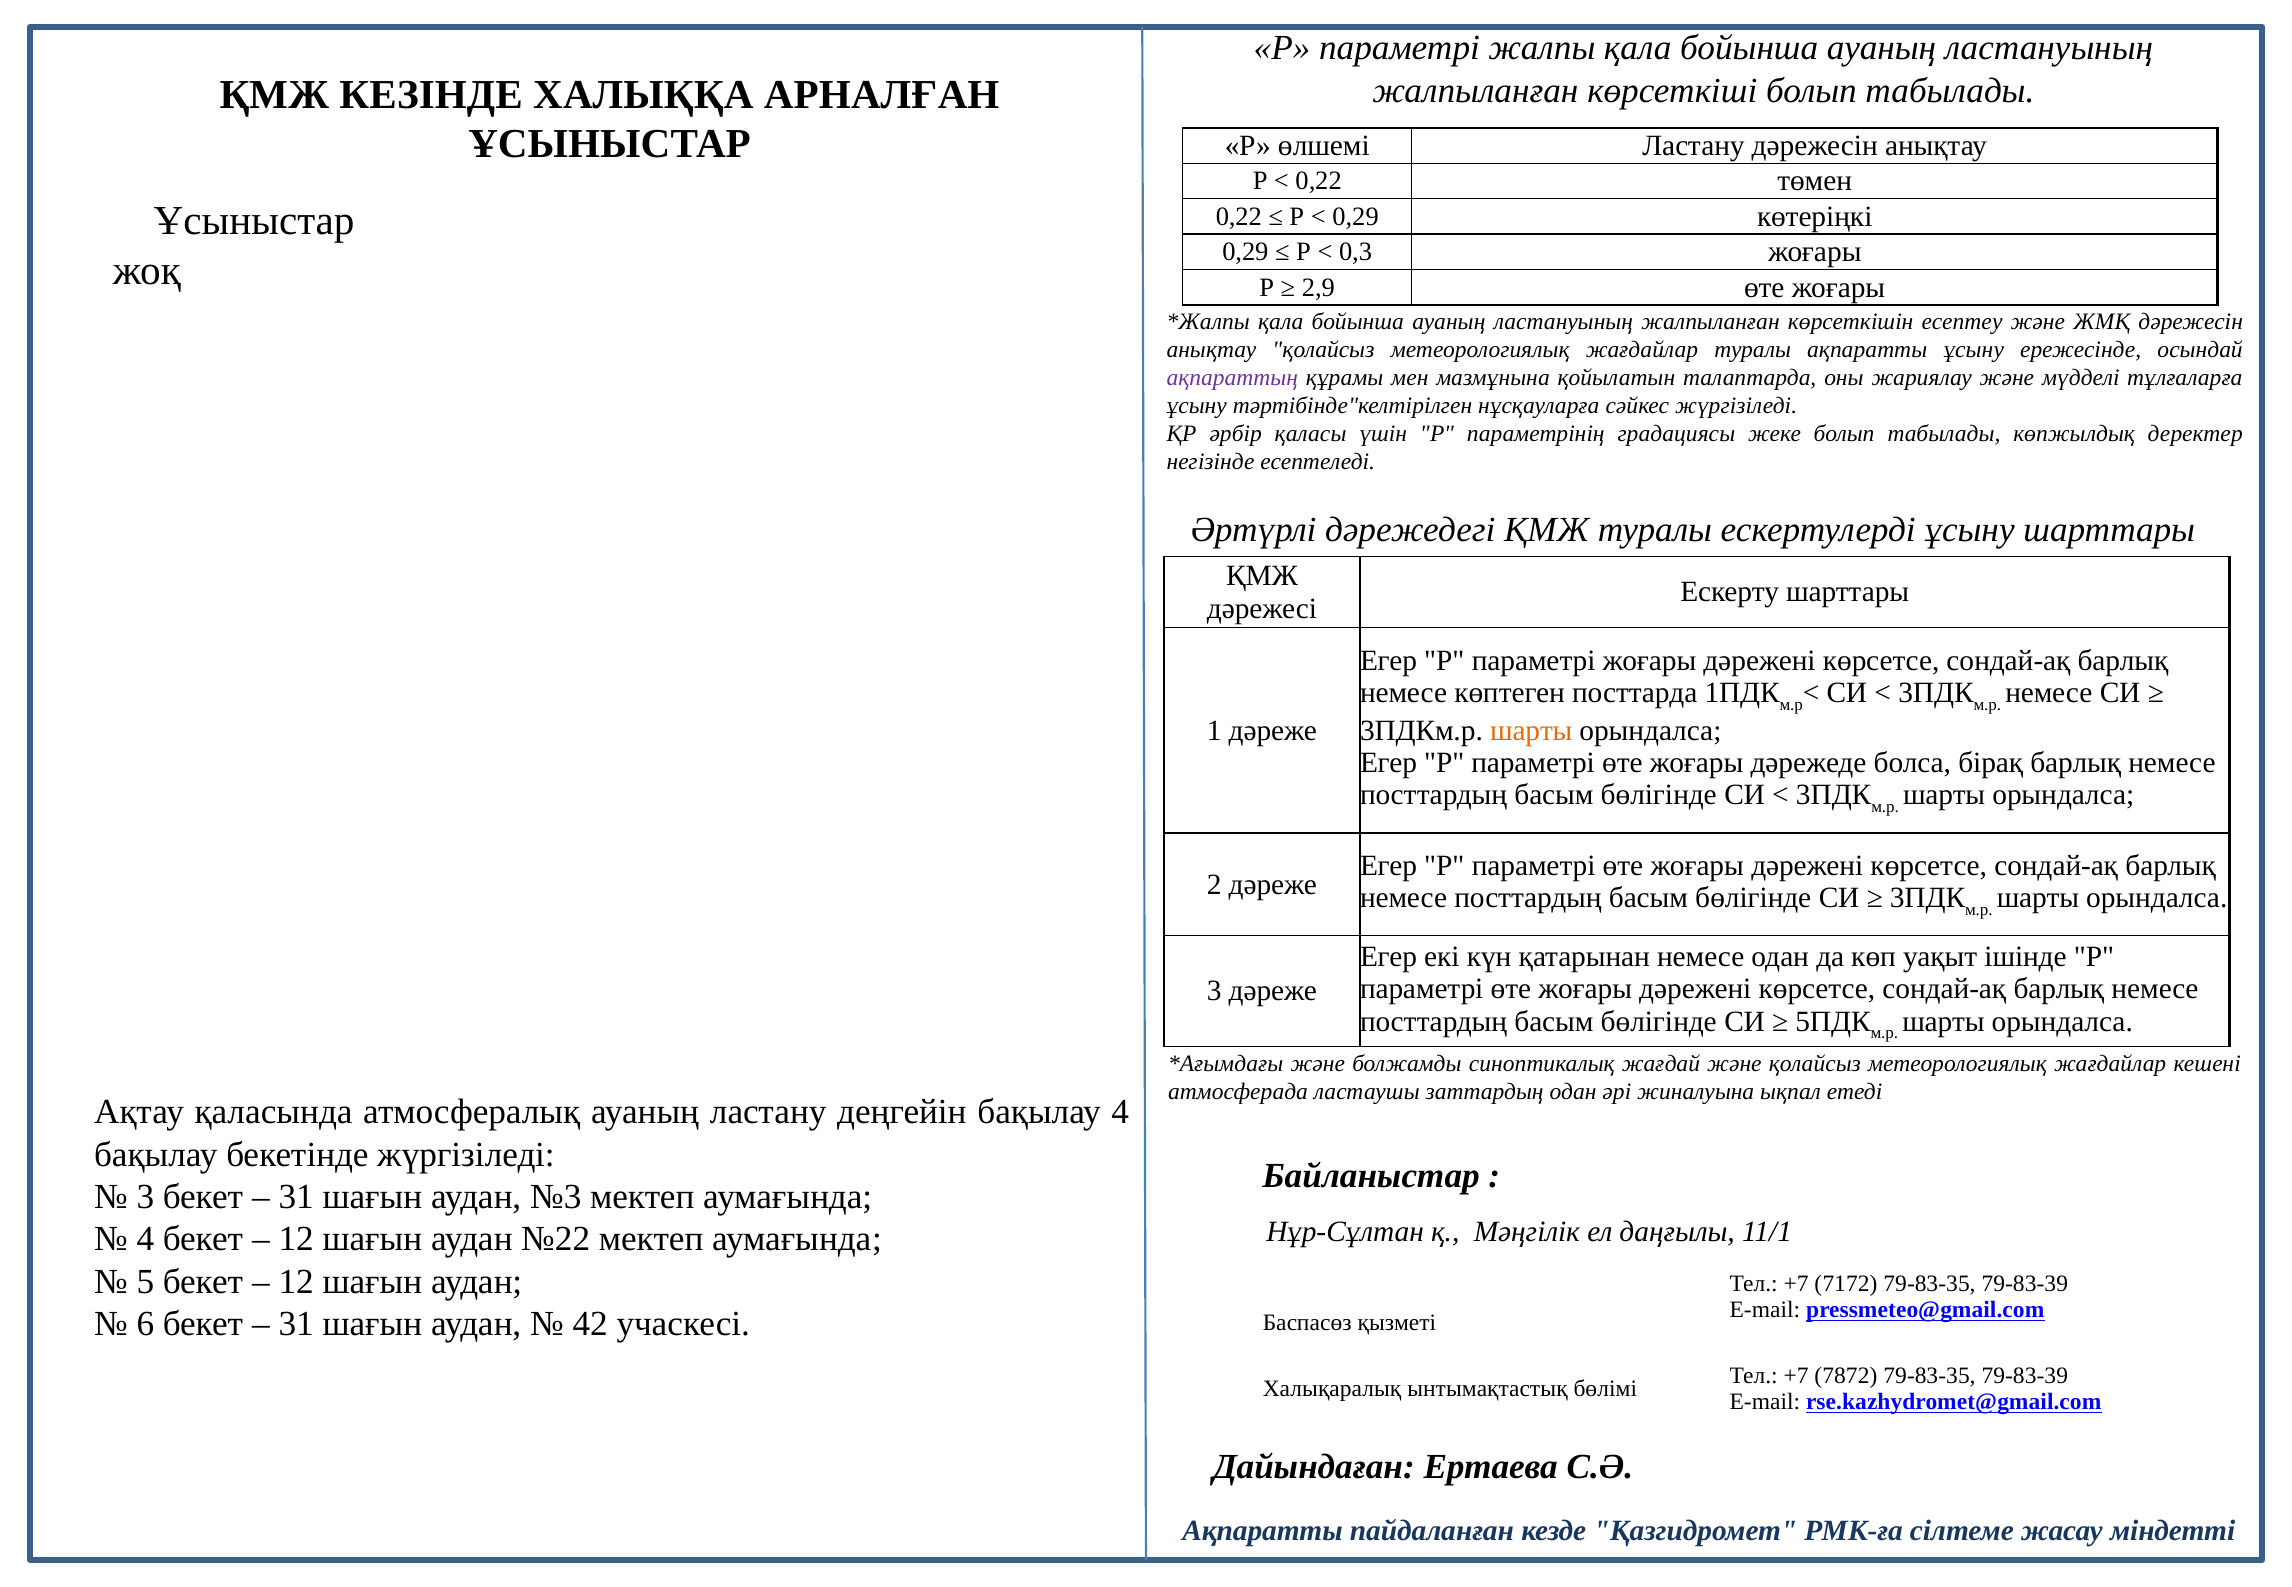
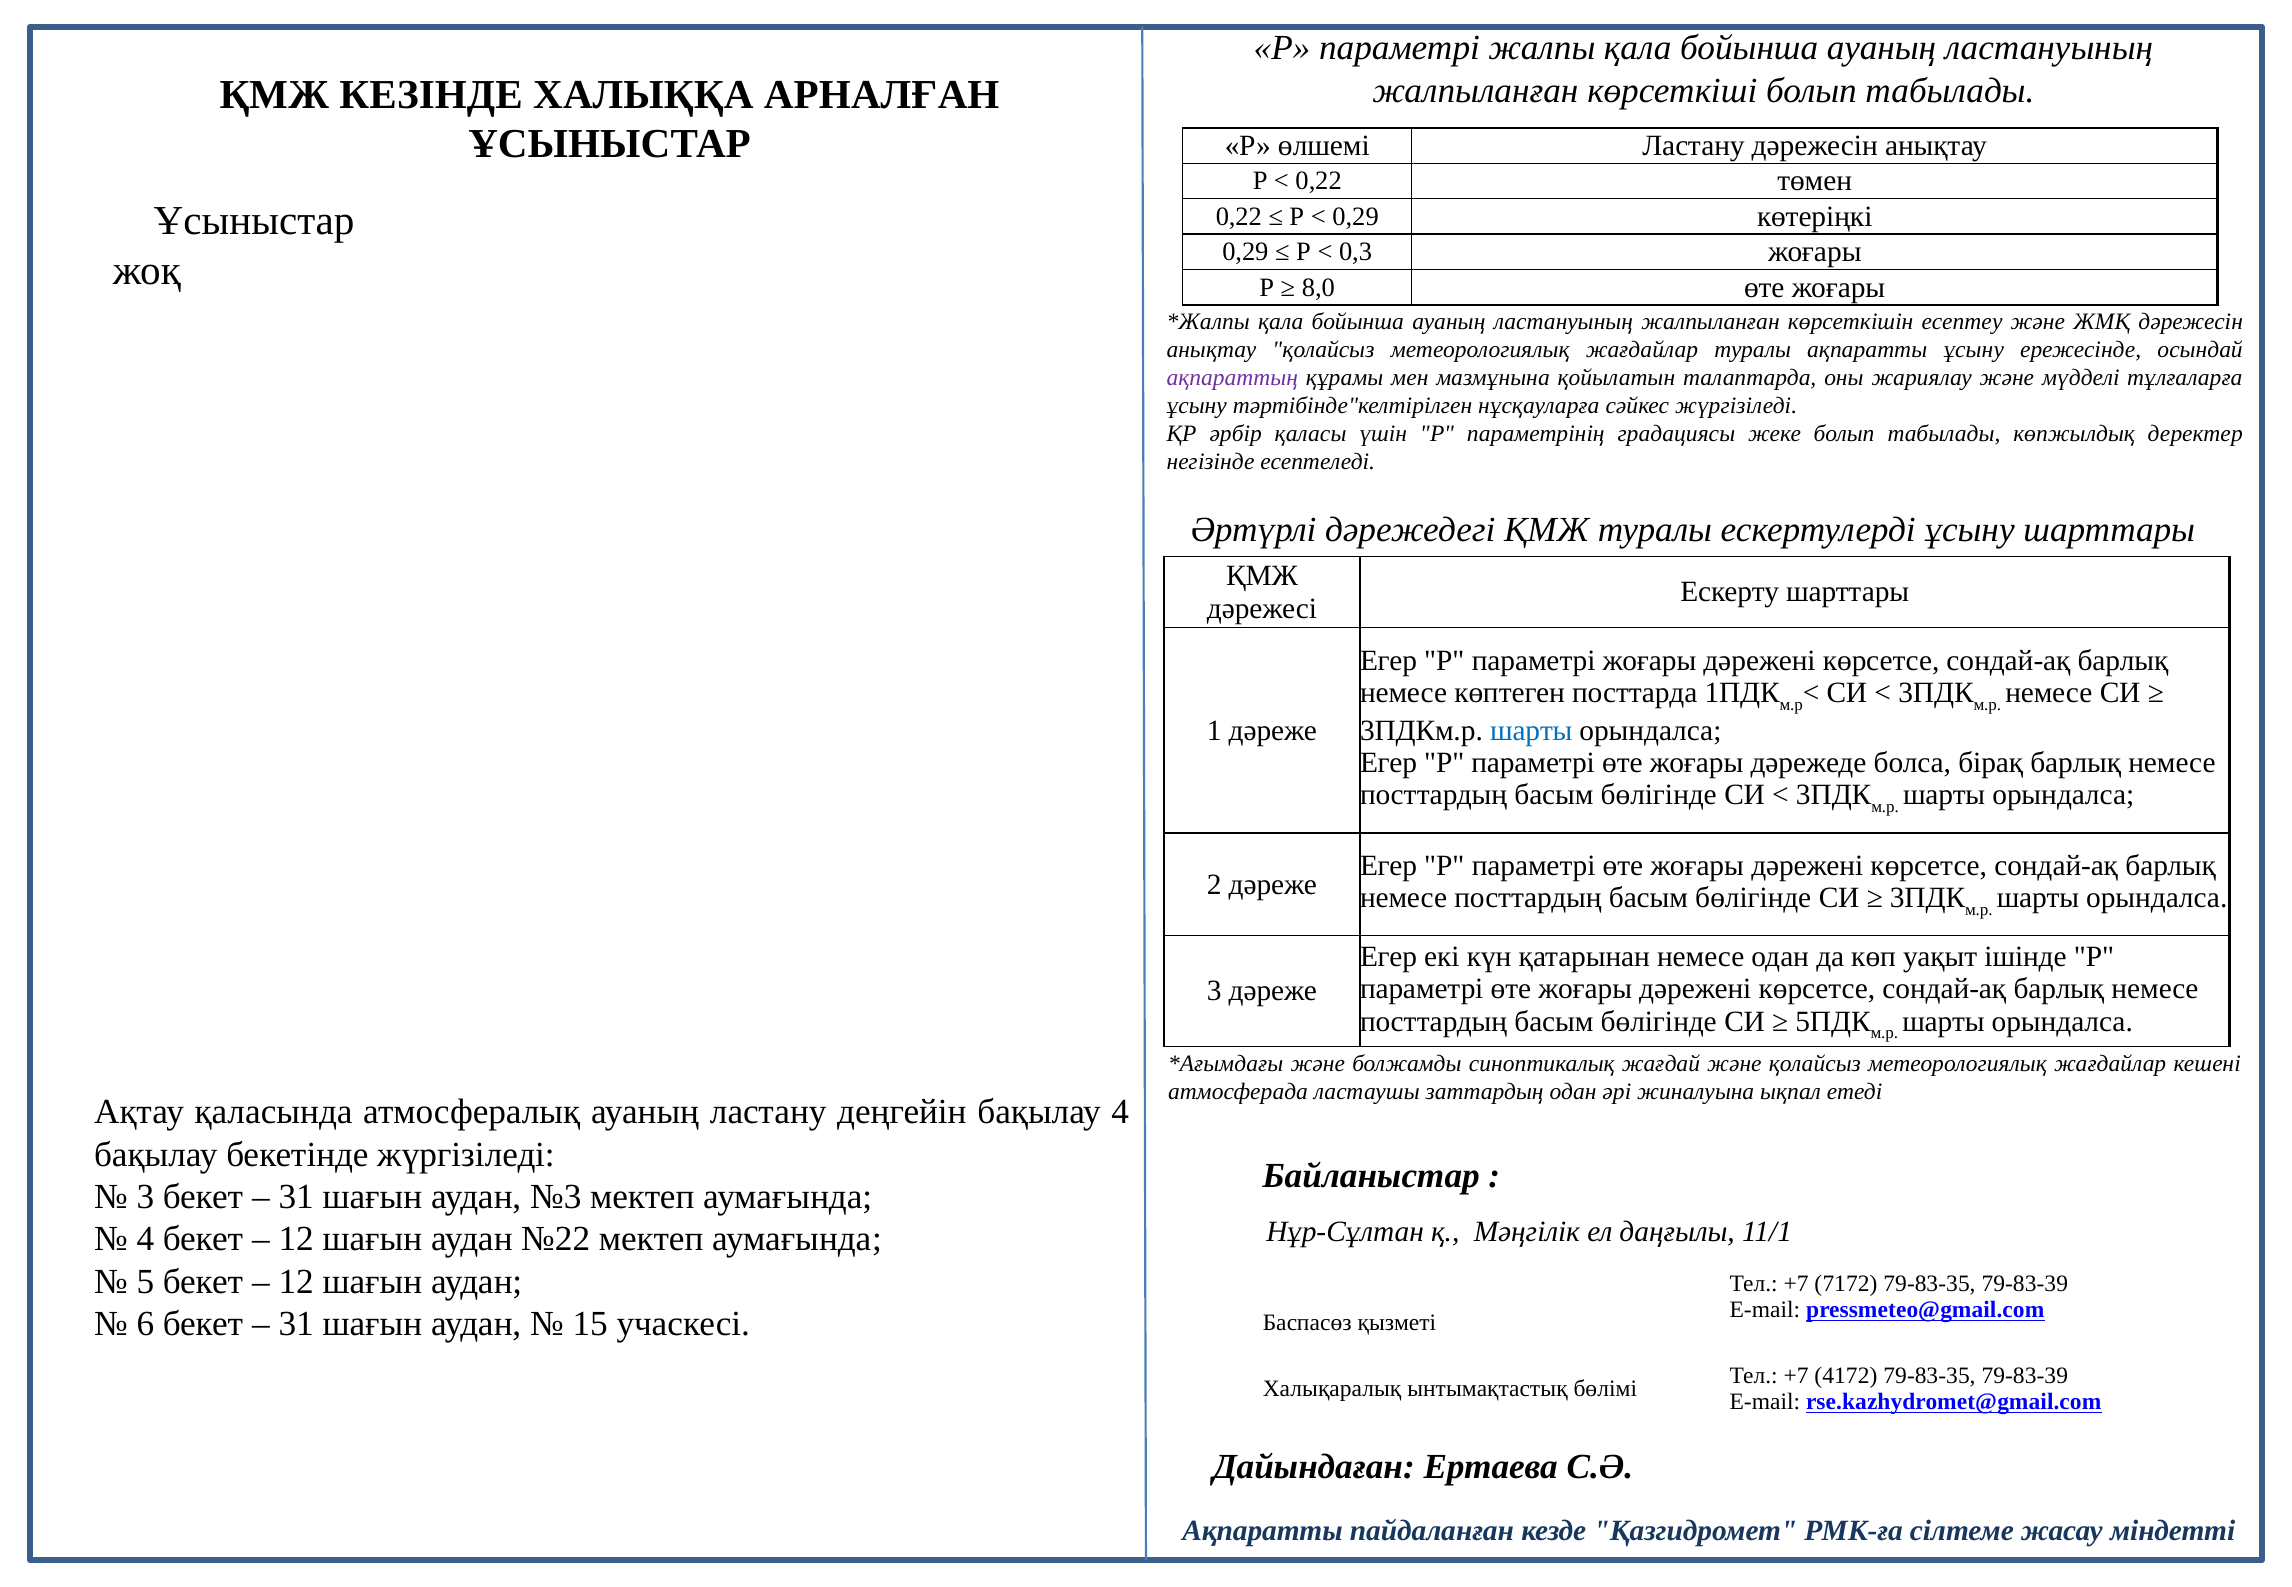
2,9: 2,9 -> 8,0
шарты at (1531, 730) colour: orange -> blue
42: 42 -> 15
7872: 7872 -> 4172
